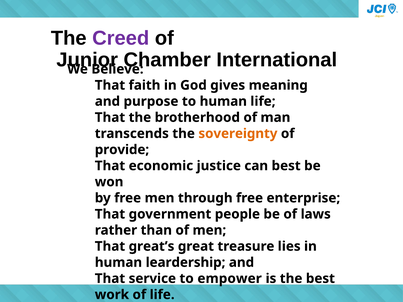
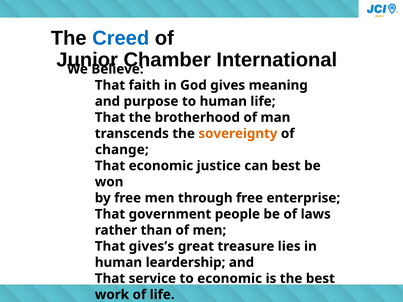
Creed colour: purple -> blue
provide: provide -> change
great’s: great’s -> gives’s
to empower: empower -> economic
